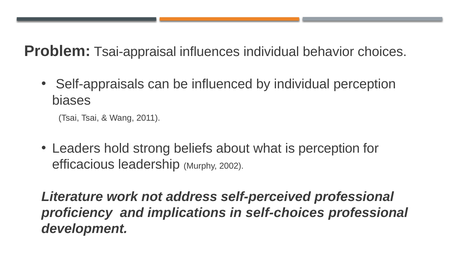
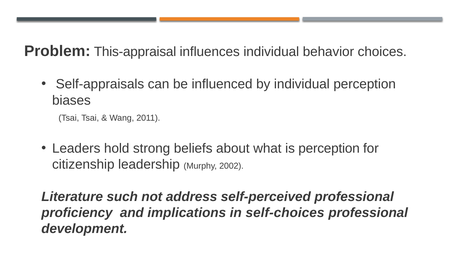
Tsai-appraisal: Tsai-appraisal -> This-appraisal
efficacious: efficacious -> citizenship
work: work -> such
